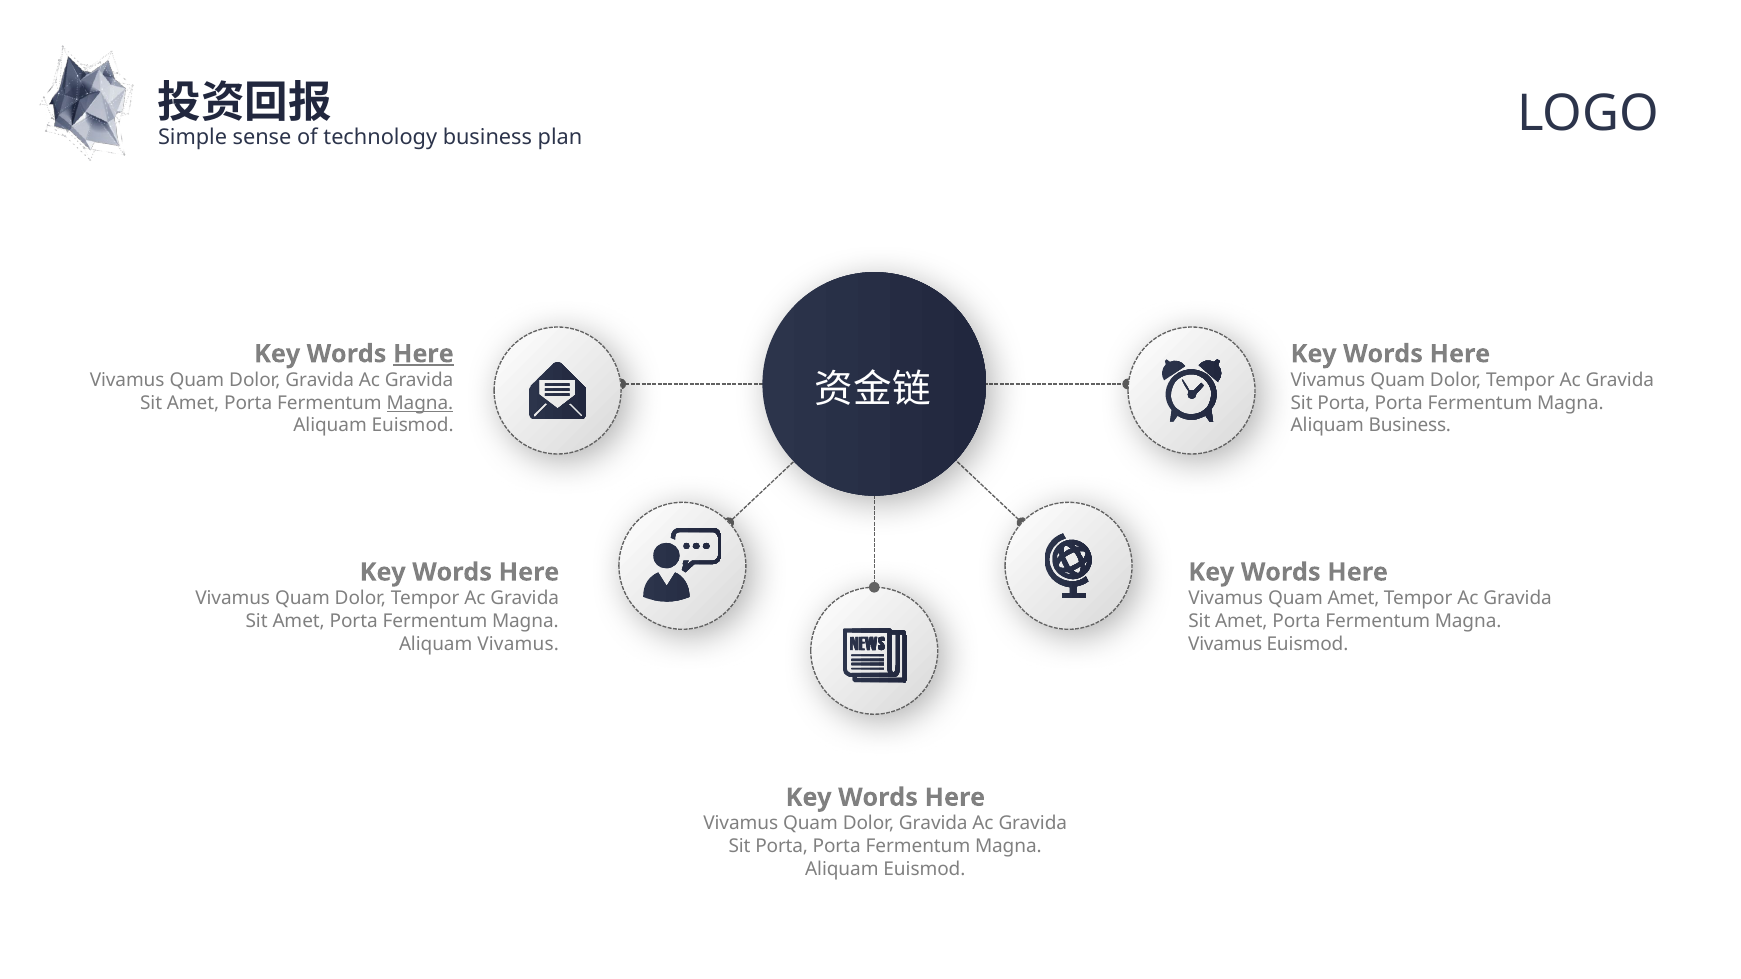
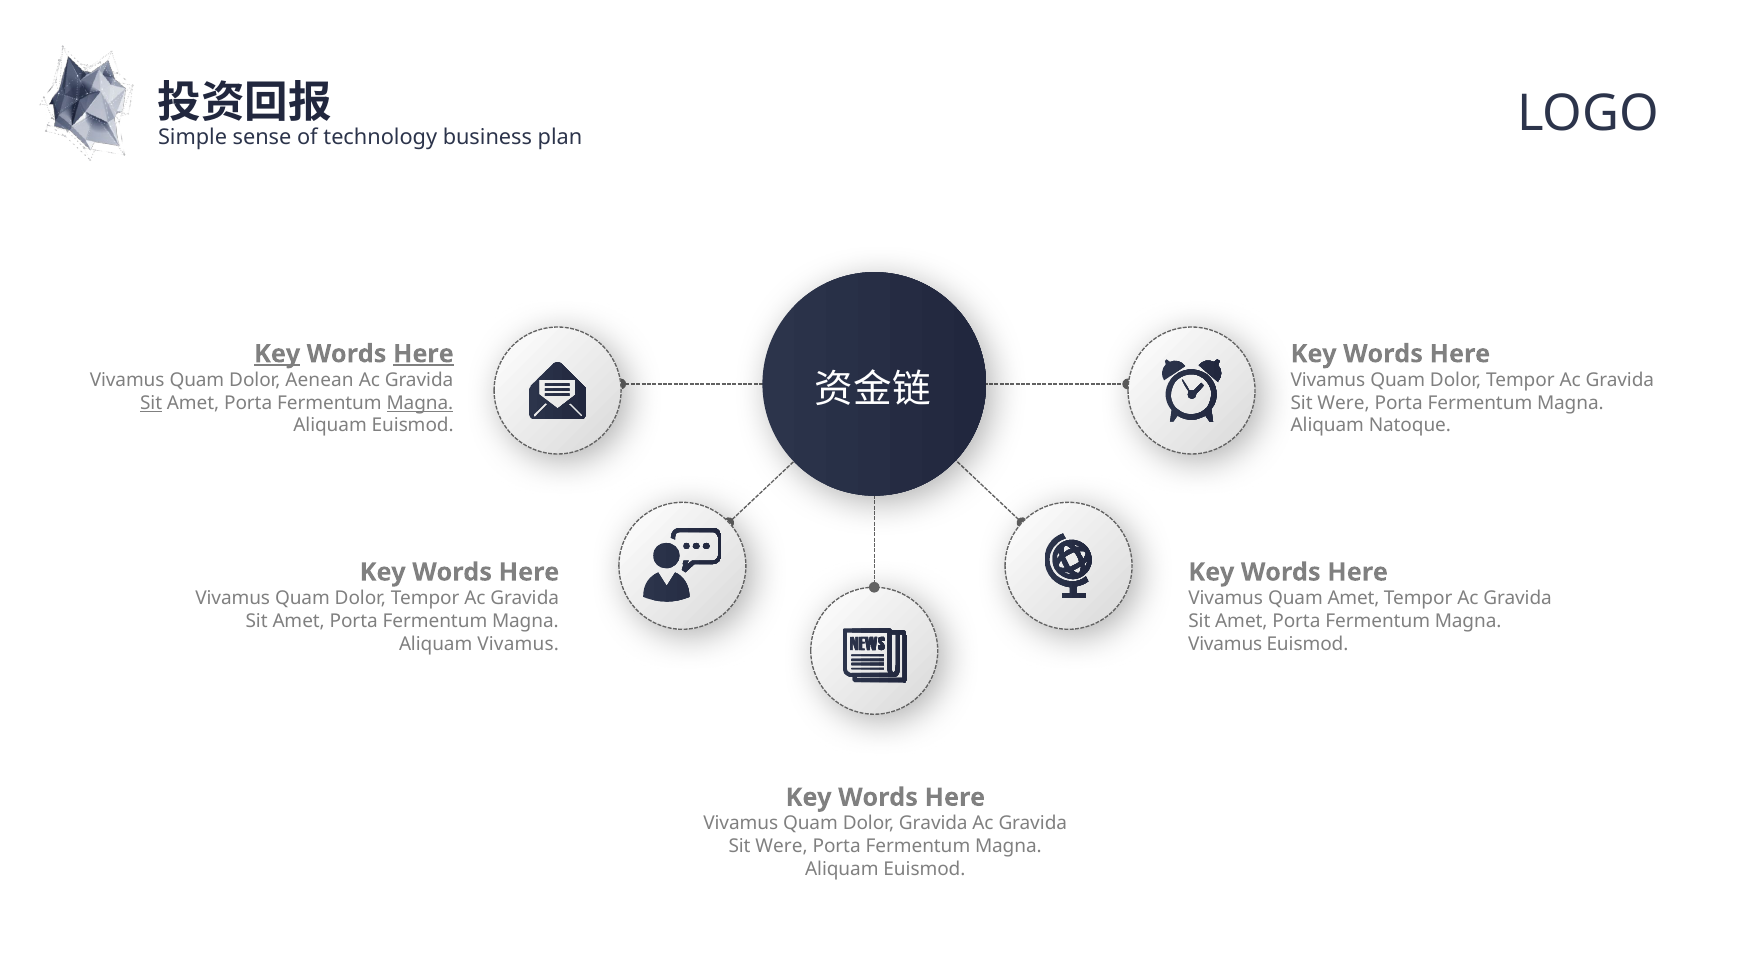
Key at (277, 354) underline: none -> present
Gravida at (320, 380): Gravida -> Aenean
Sit at (151, 403) underline: none -> present
Porta at (1344, 403): Porta -> Were
Aliquam Business: Business -> Natoque
Porta at (782, 847): Porta -> Were
